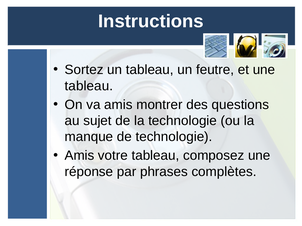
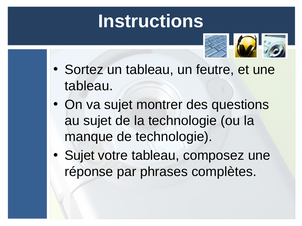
va amis: amis -> sujet
Amis at (80, 156): Amis -> Sujet
